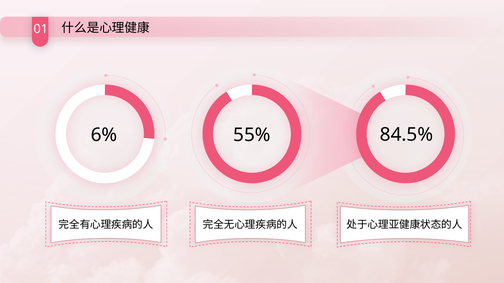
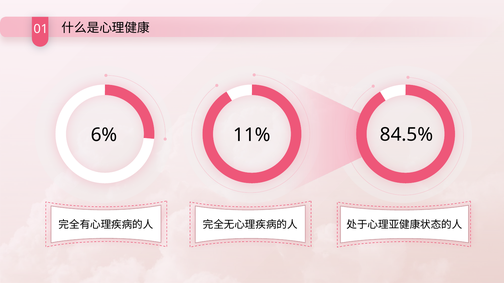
55%: 55% -> 11%
